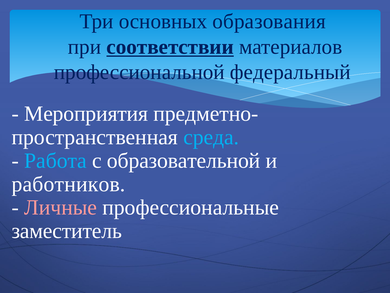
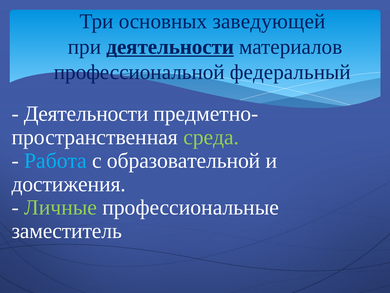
образования: образования -> заведующей
при соответствии: соответствии -> деятельности
Мероприятия at (86, 114): Мероприятия -> Деятельности
среда colour: light blue -> light green
работников: работников -> достижения
Личные colour: pink -> light green
